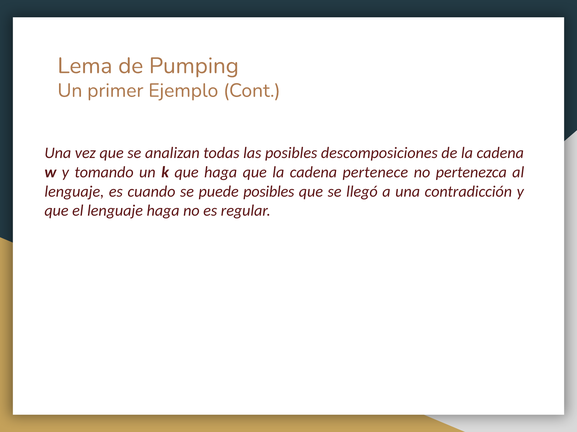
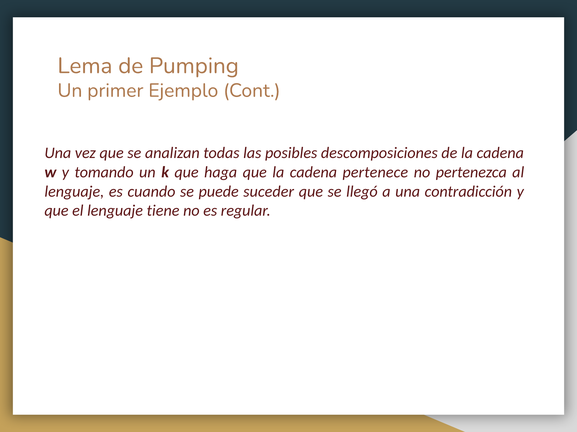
puede posibles: posibles -> suceder
lenguaje haga: haga -> tiene
